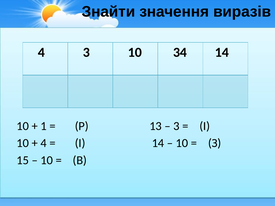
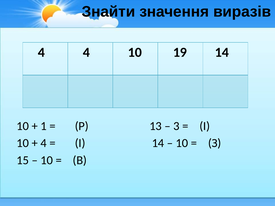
4 3: 3 -> 4
34: 34 -> 19
